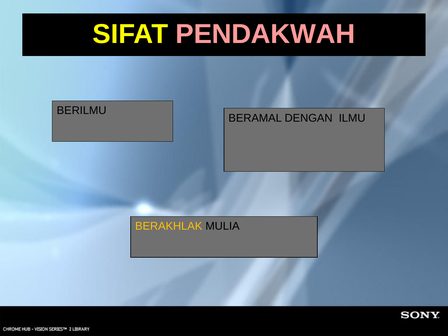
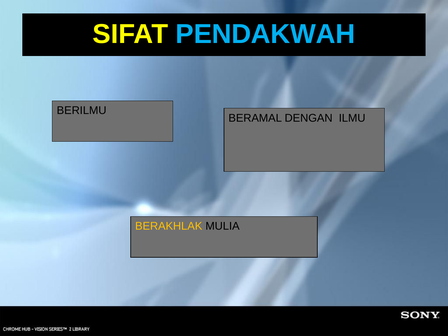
PENDAKWAH colour: pink -> light blue
